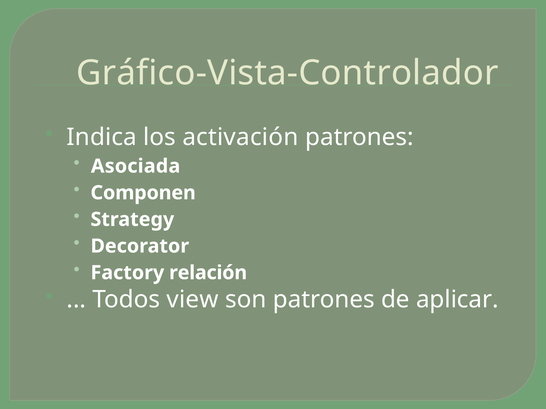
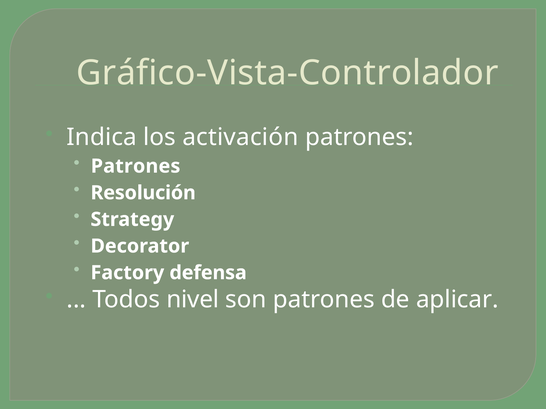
Asociada at (136, 166): Asociada -> Patrones
Componen: Componen -> Resolución
relación: relación -> defensa
view: view -> nivel
